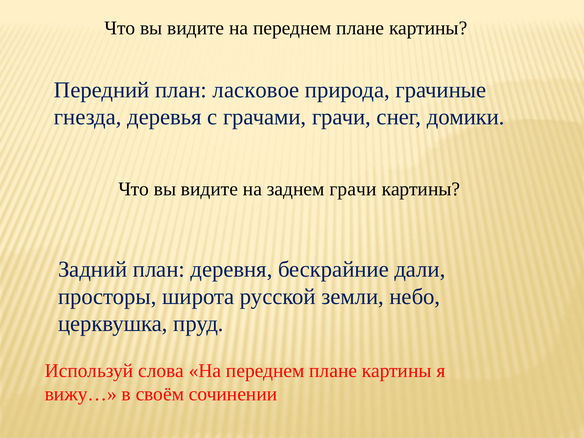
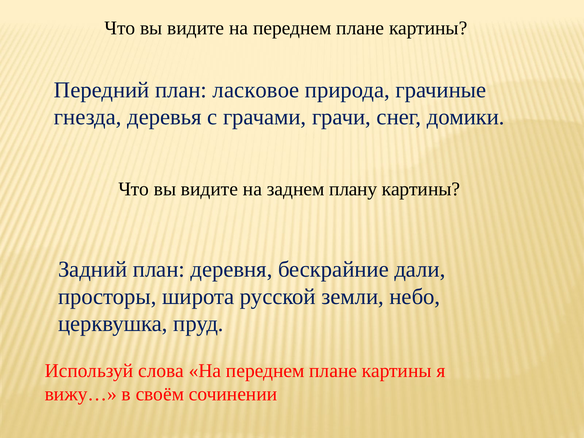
заднем грачи: грачи -> плану
